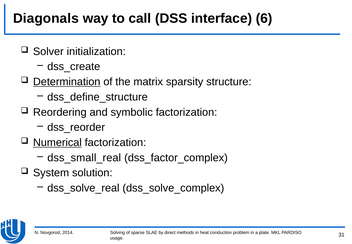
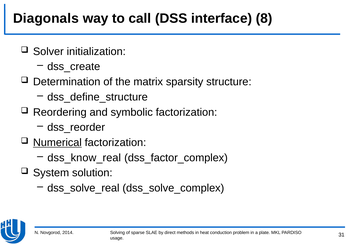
6: 6 -> 8
Determination underline: present -> none
dss_small_real: dss_small_real -> dss_know_real
